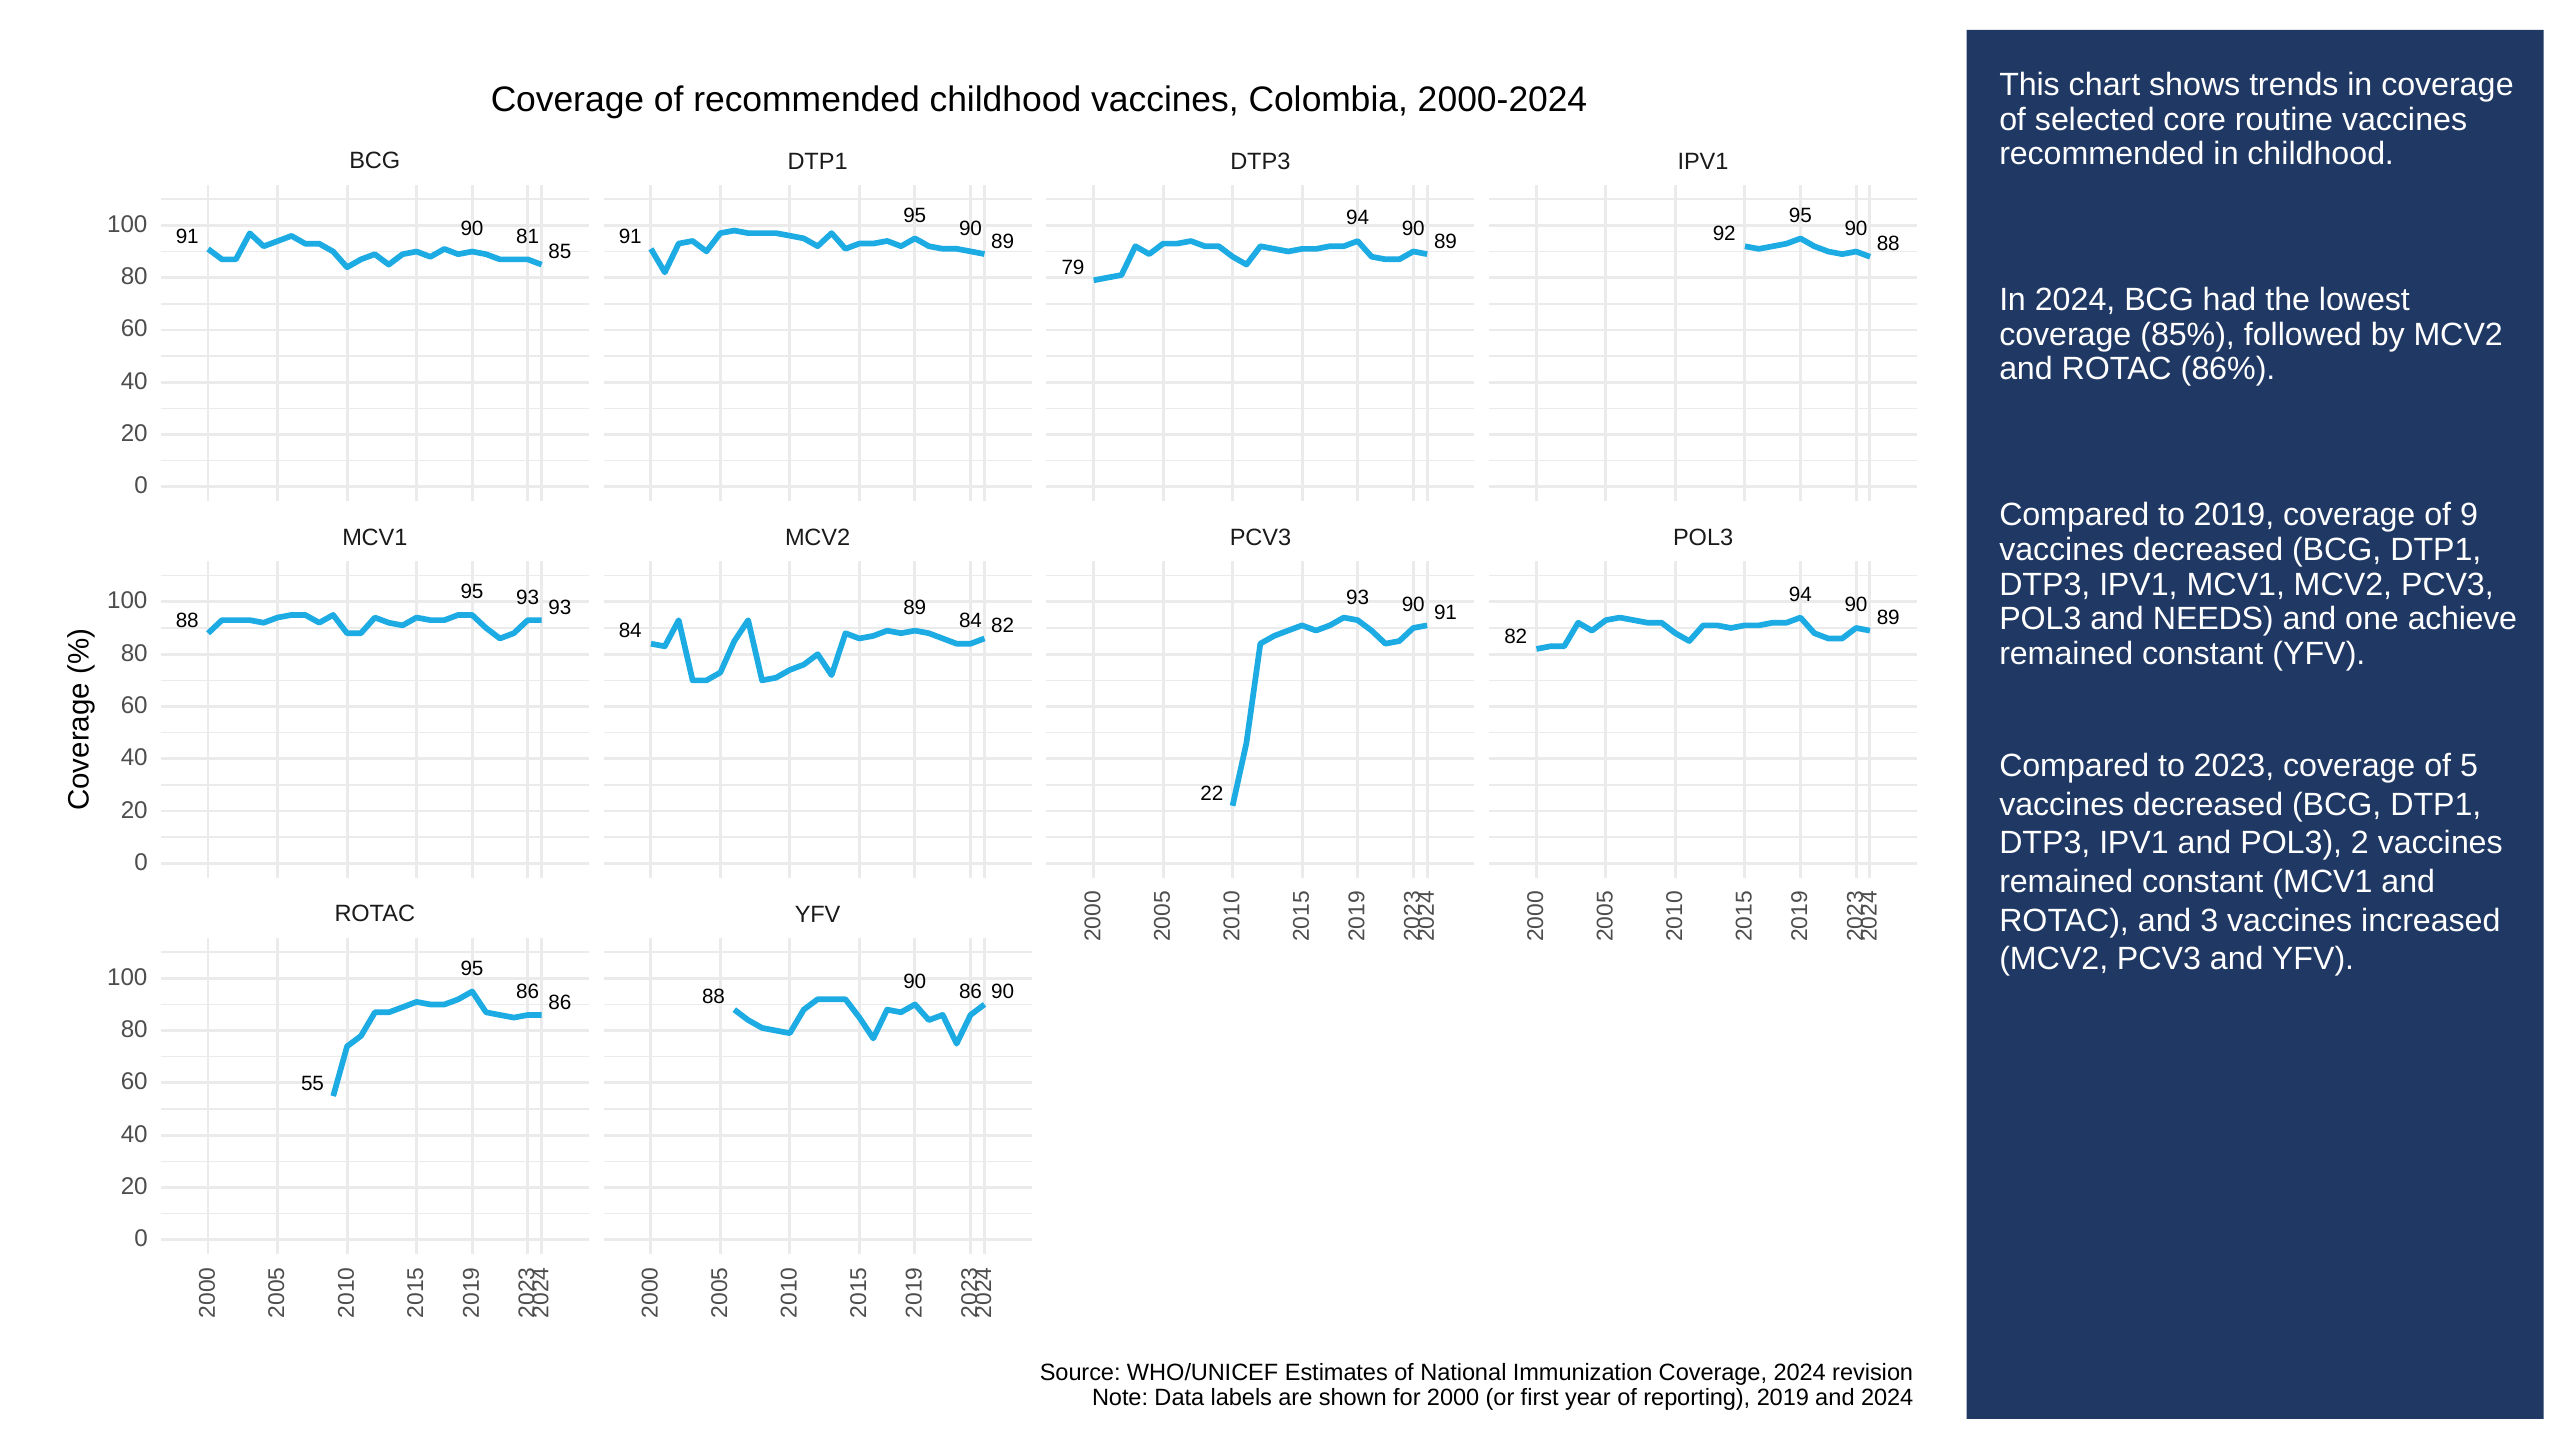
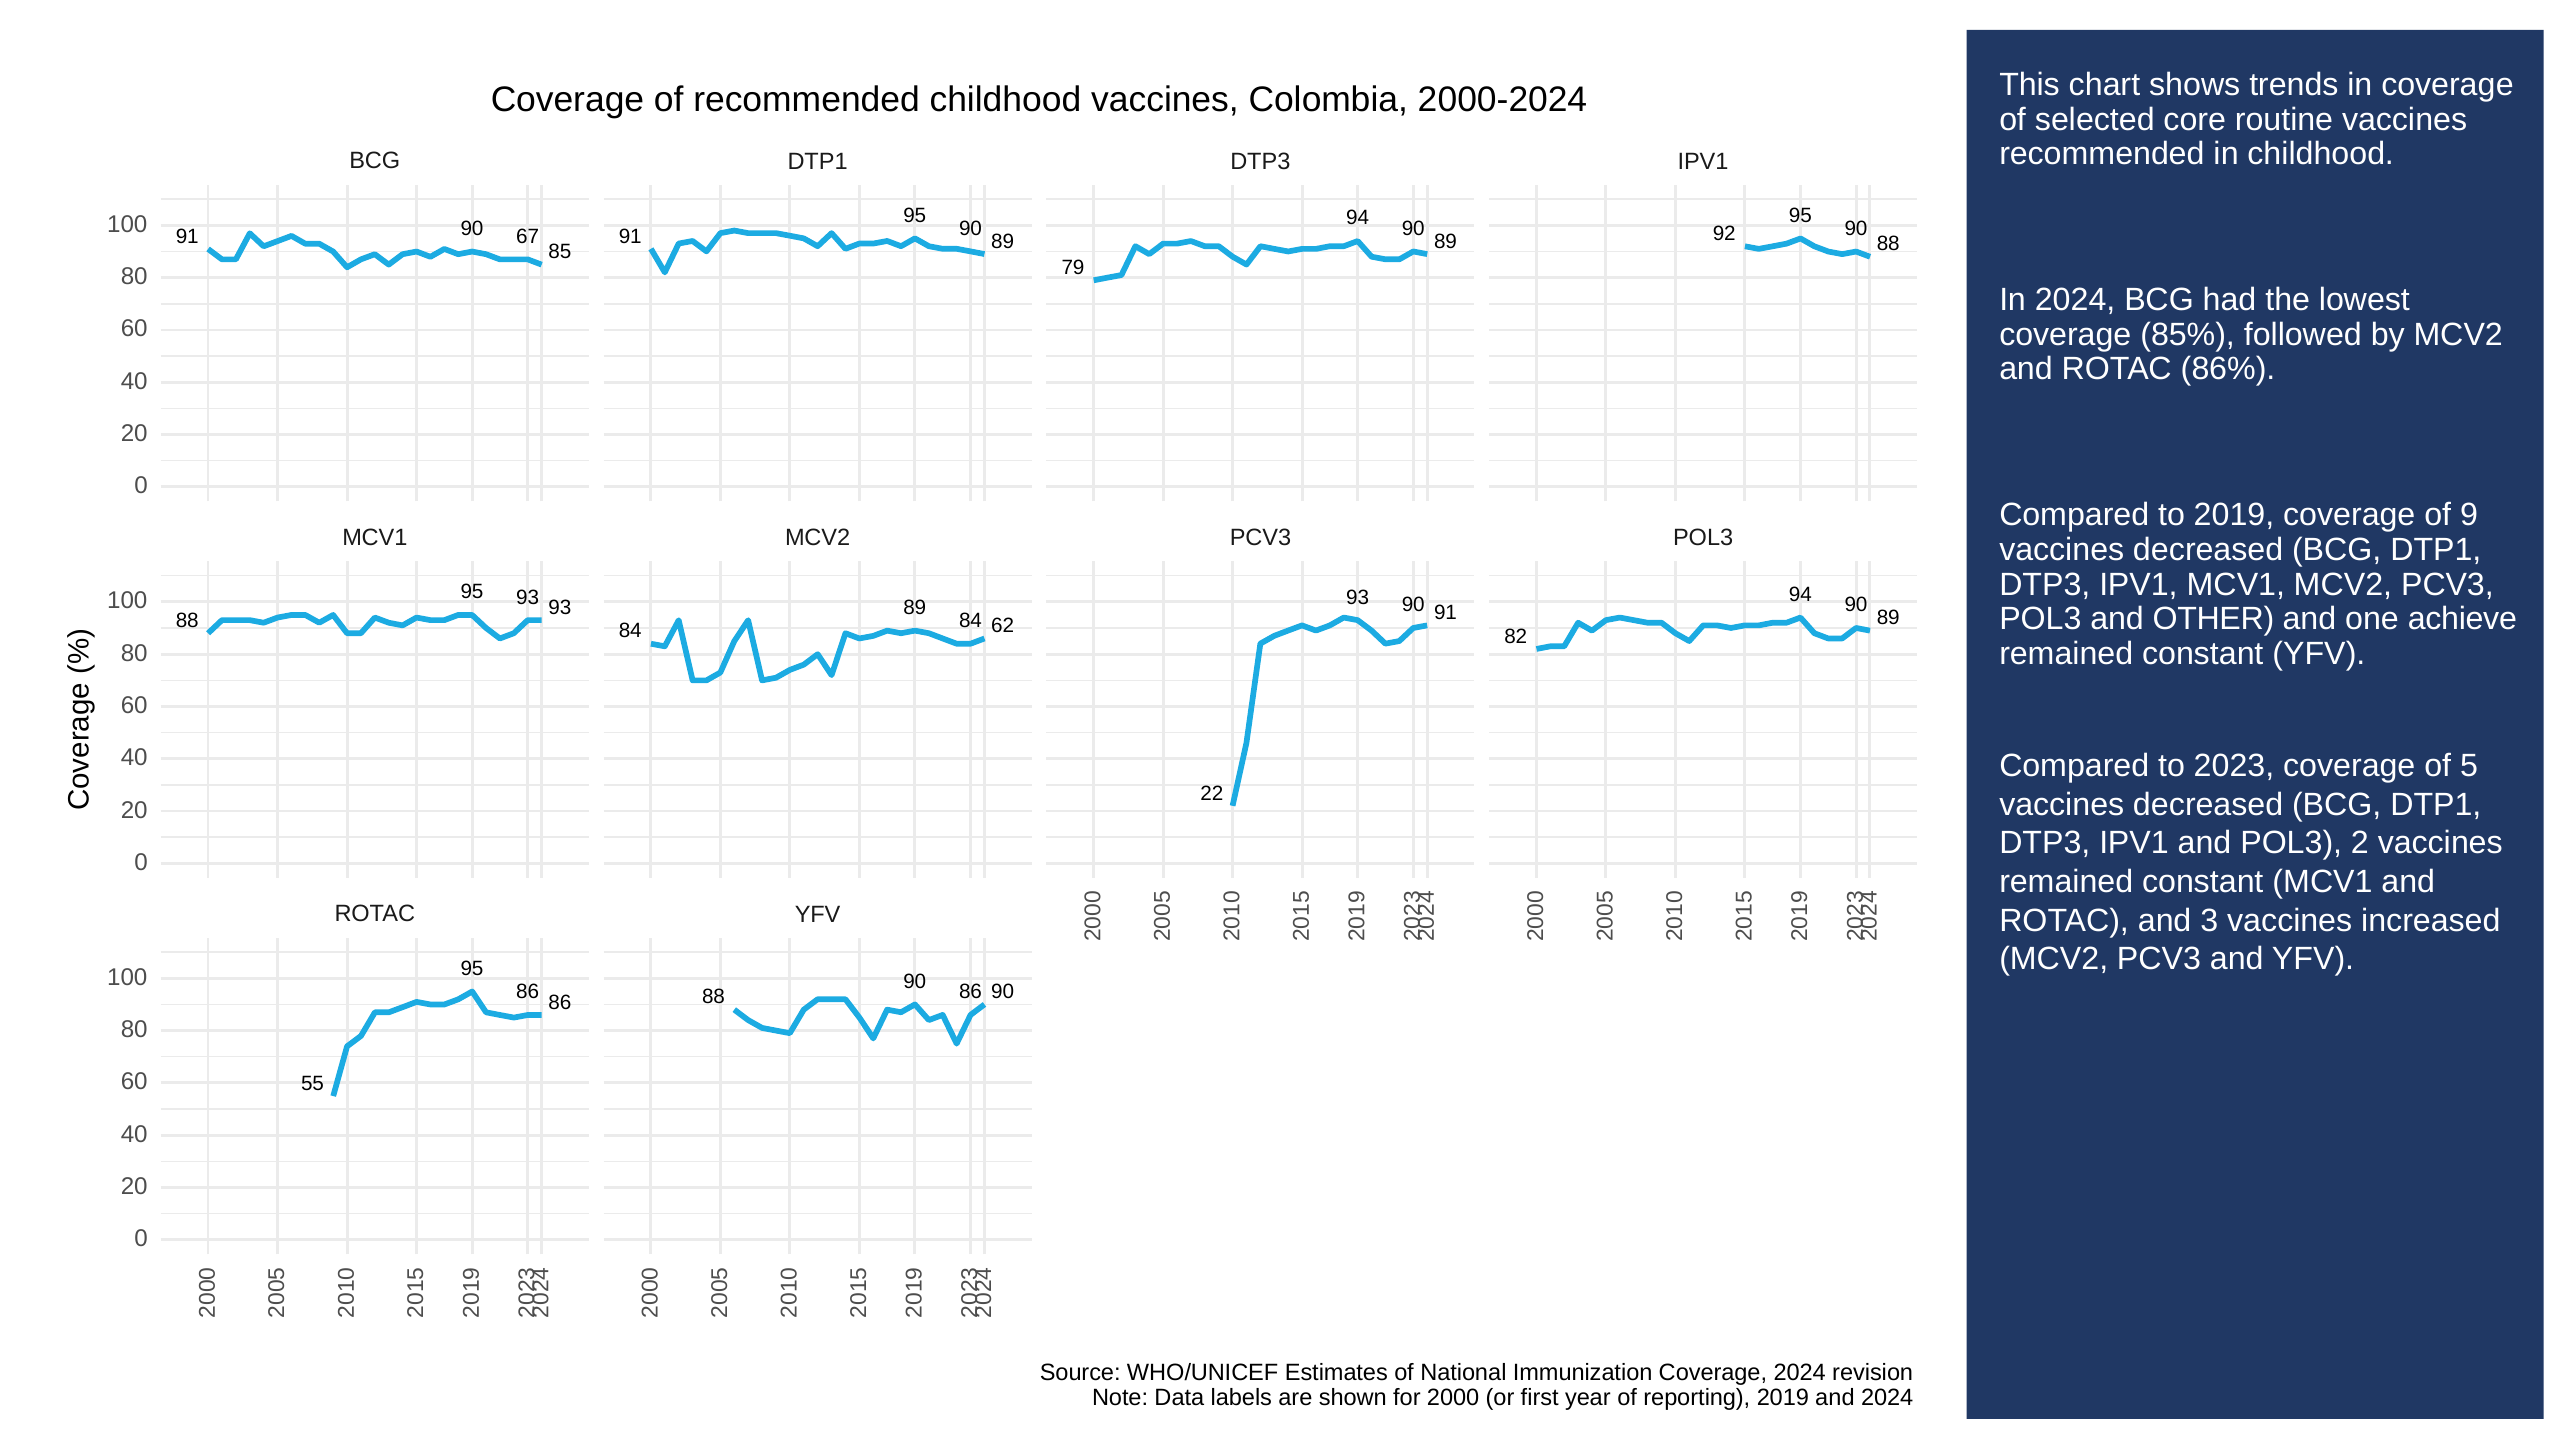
81: 81 -> 67
NEEDS: NEEDS -> OTHER
84 82: 82 -> 62
